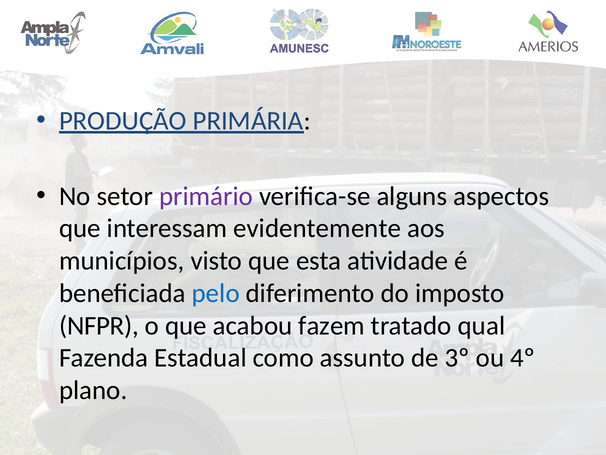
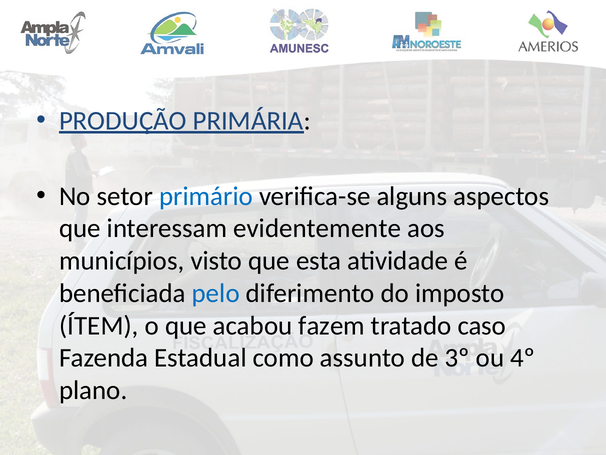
primário colour: purple -> blue
NFPR: NFPR -> ÍTEM
qual: qual -> caso
